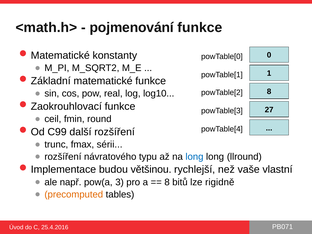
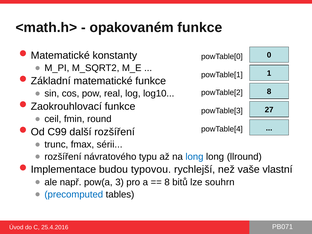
pojmenování: pojmenování -> opakovaném
většinou: většinou -> typovou
rigidně: rigidně -> souhrn
precomputed colour: orange -> blue
